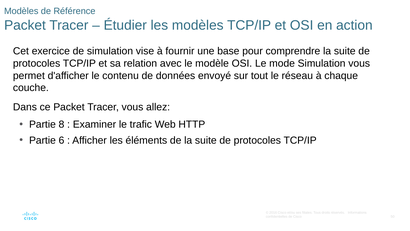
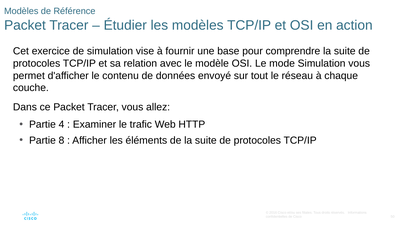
8: 8 -> 4
6: 6 -> 8
